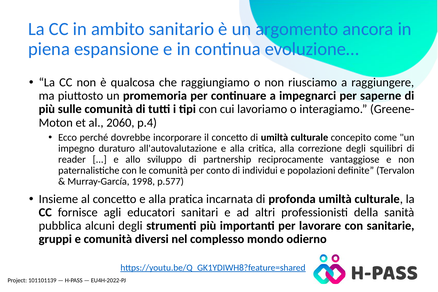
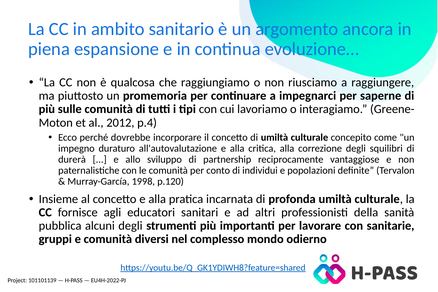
2060: 2060 -> 2012
reader: reader -> durerà
p.577: p.577 -> p.120
